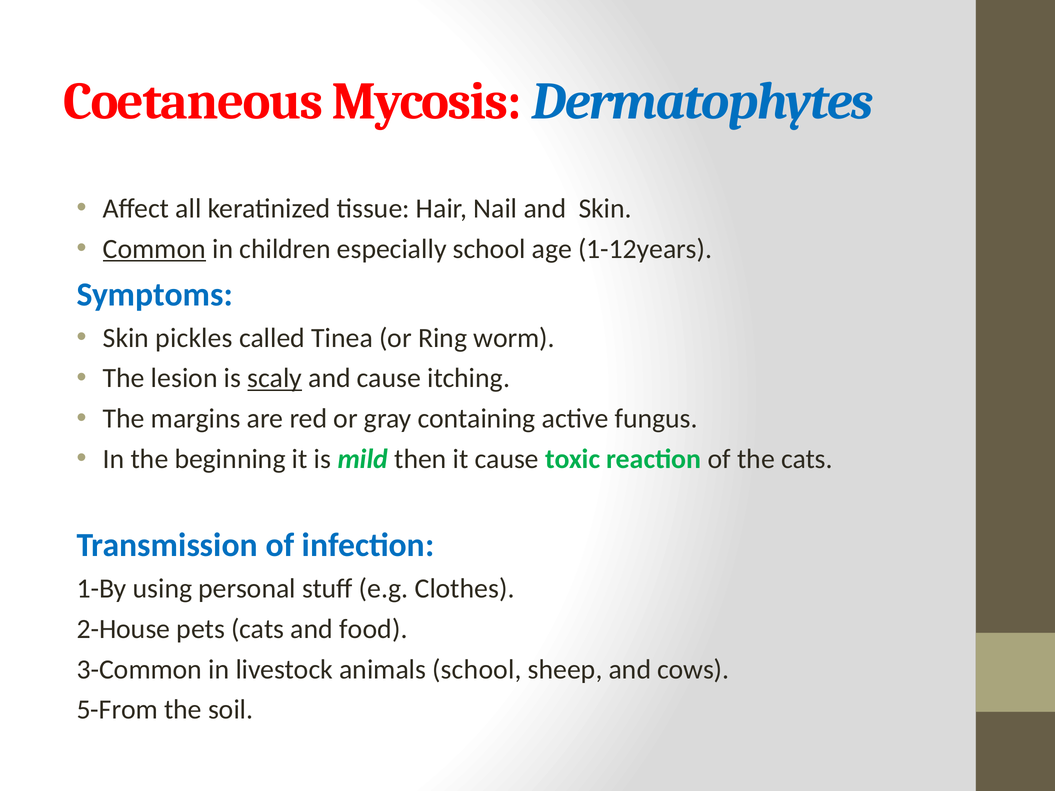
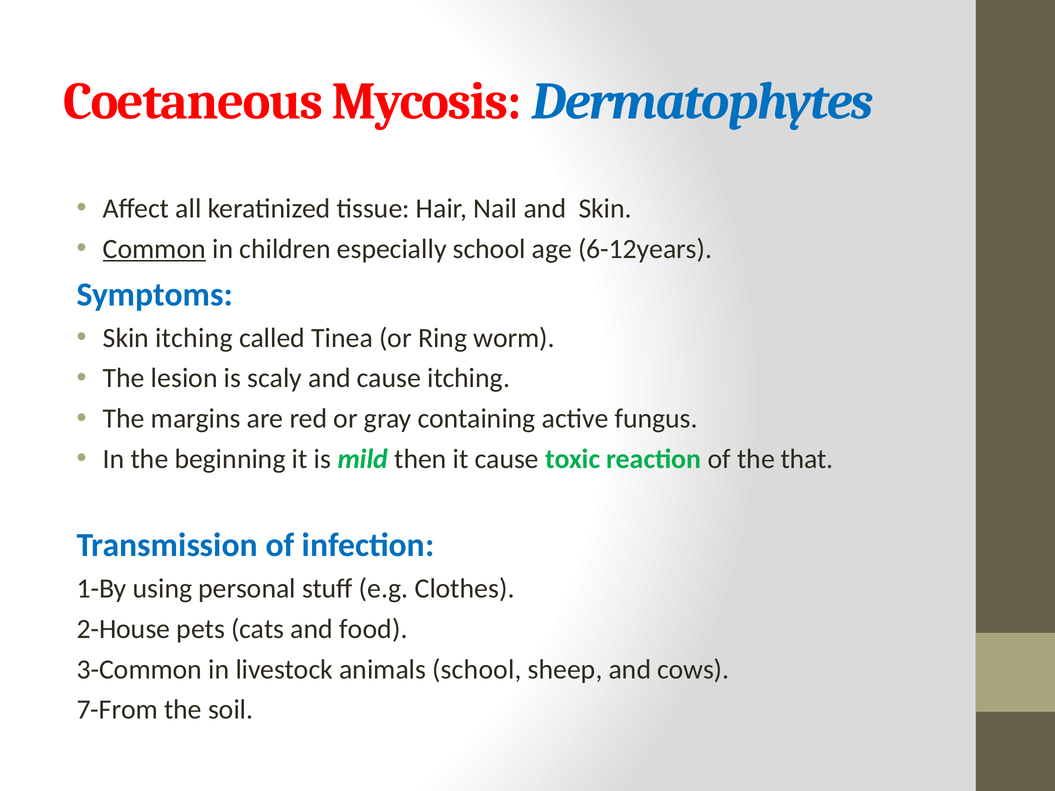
1-12years: 1-12years -> 6-12years
Skin pickles: pickles -> itching
scaly underline: present -> none
the cats: cats -> that
5-From: 5-From -> 7-From
